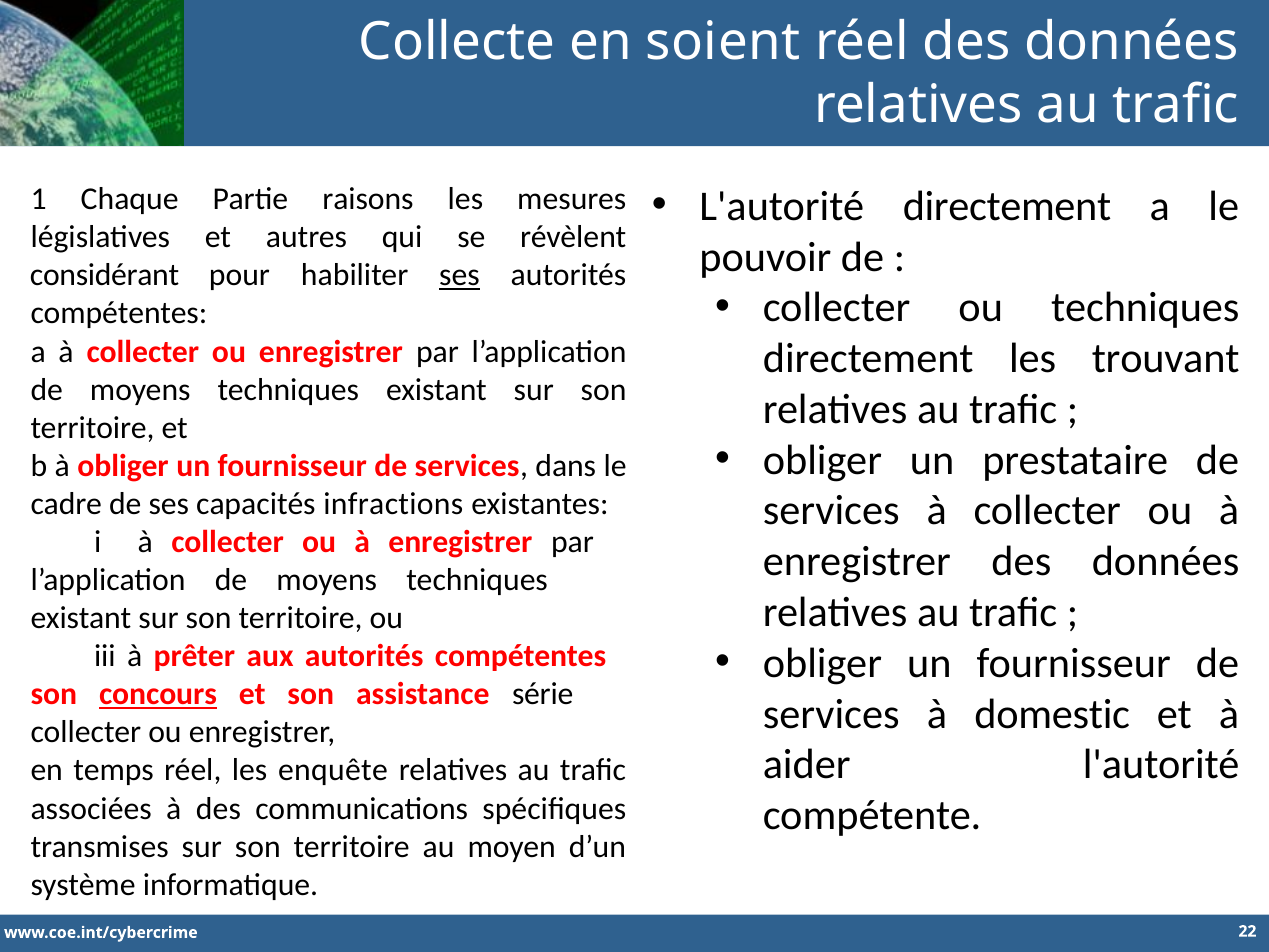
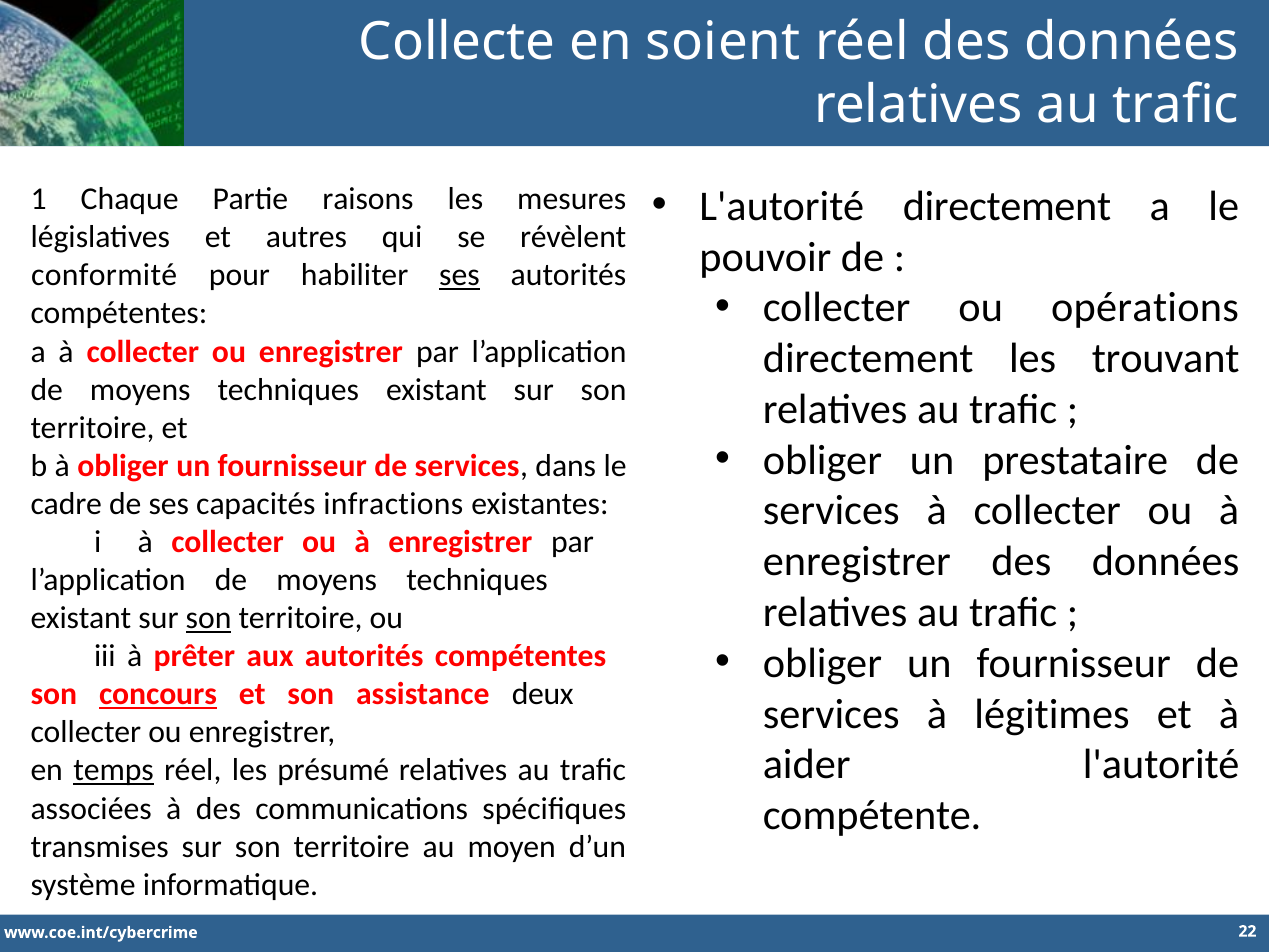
considérant: considérant -> conformité
ou techniques: techniques -> opérations
son at (209, 618) underline: none -> present
série: série -> deux
domestic: domestic -> légitimes
temps underline: none -> present
enquête: enquête -> présumé
